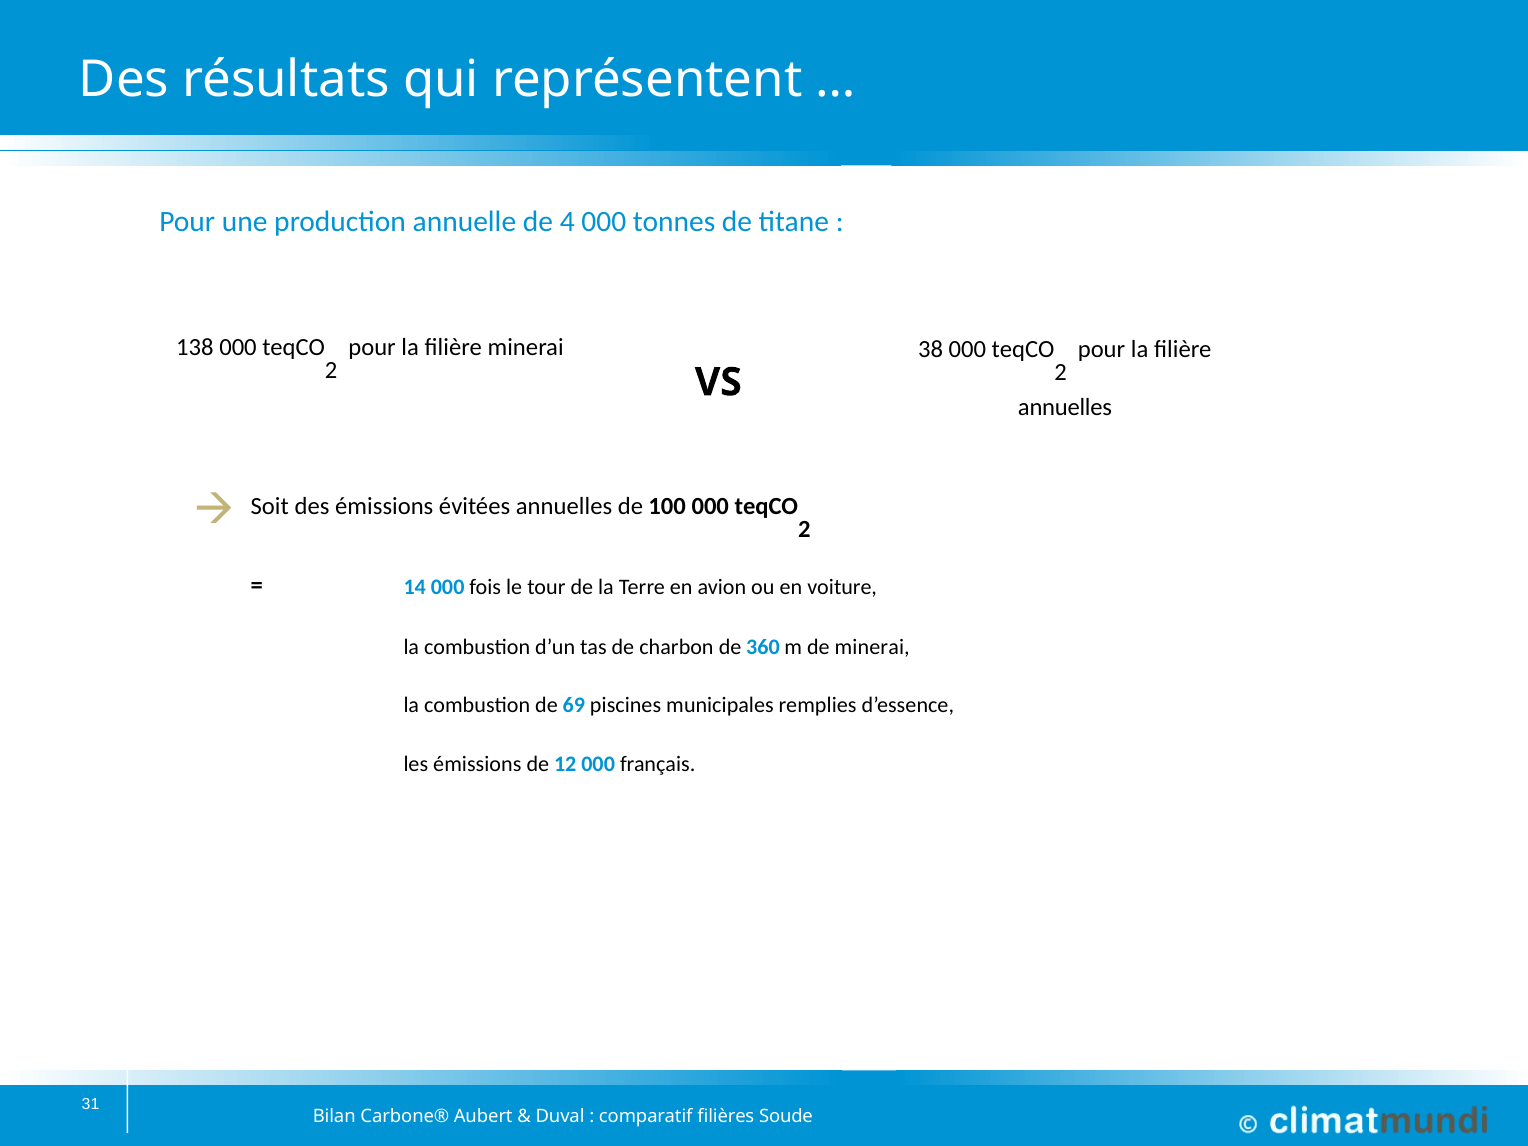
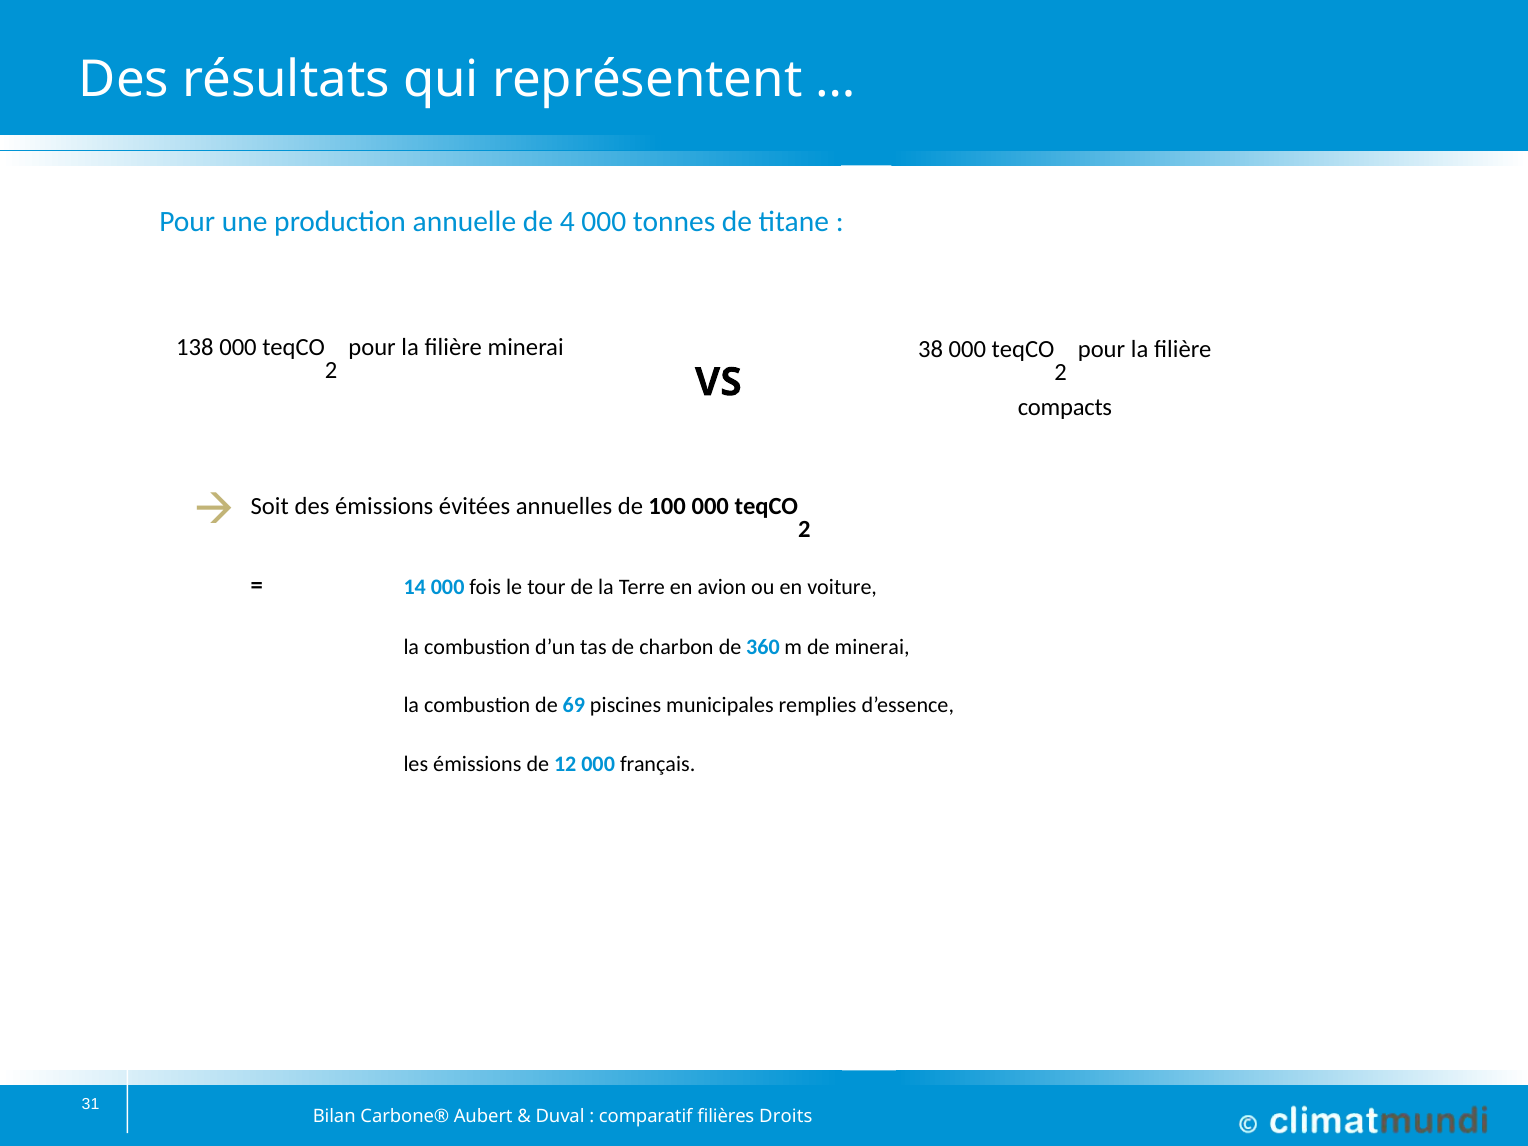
annuelles at (1065, 407): annuelles -> compacts
Soude: Soude -> Droits
